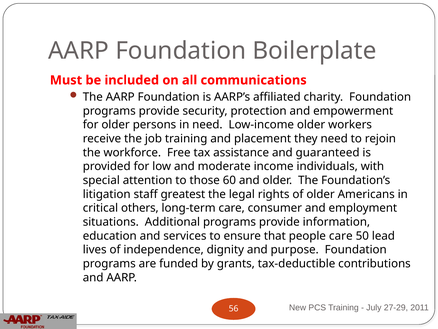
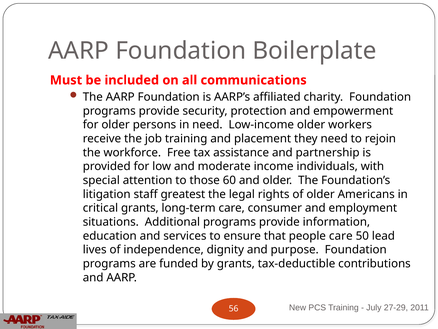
guaranteed: guaranteed -> partnership
critical others: others -> grants
